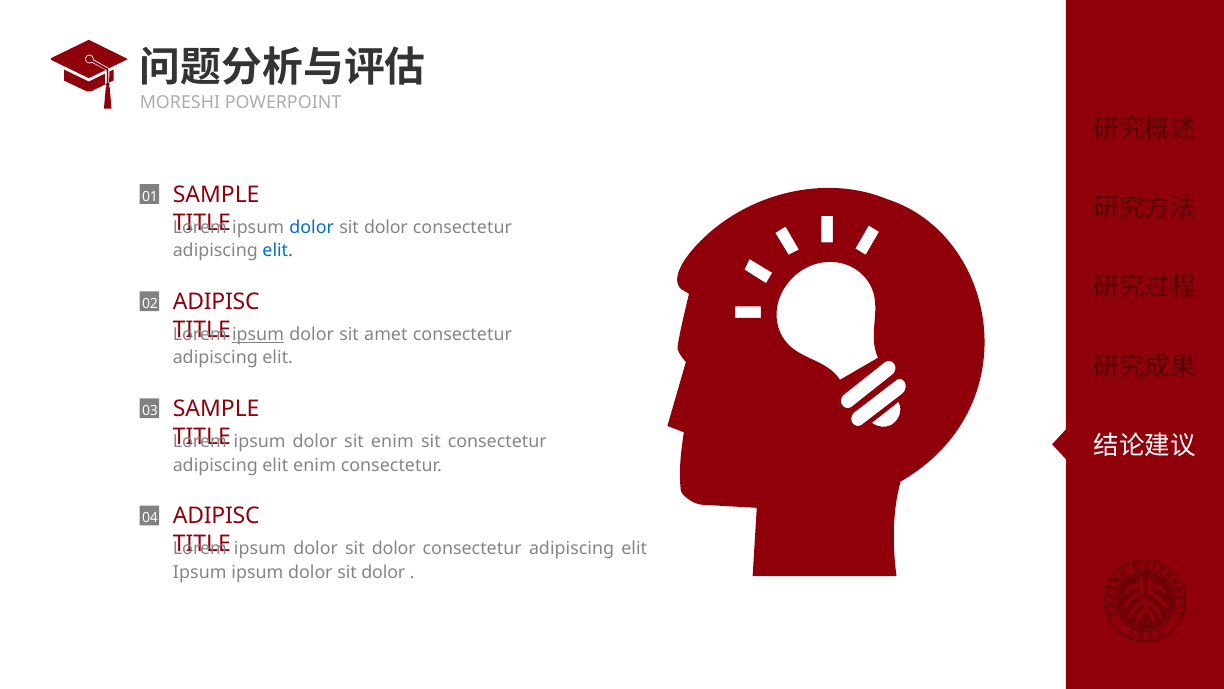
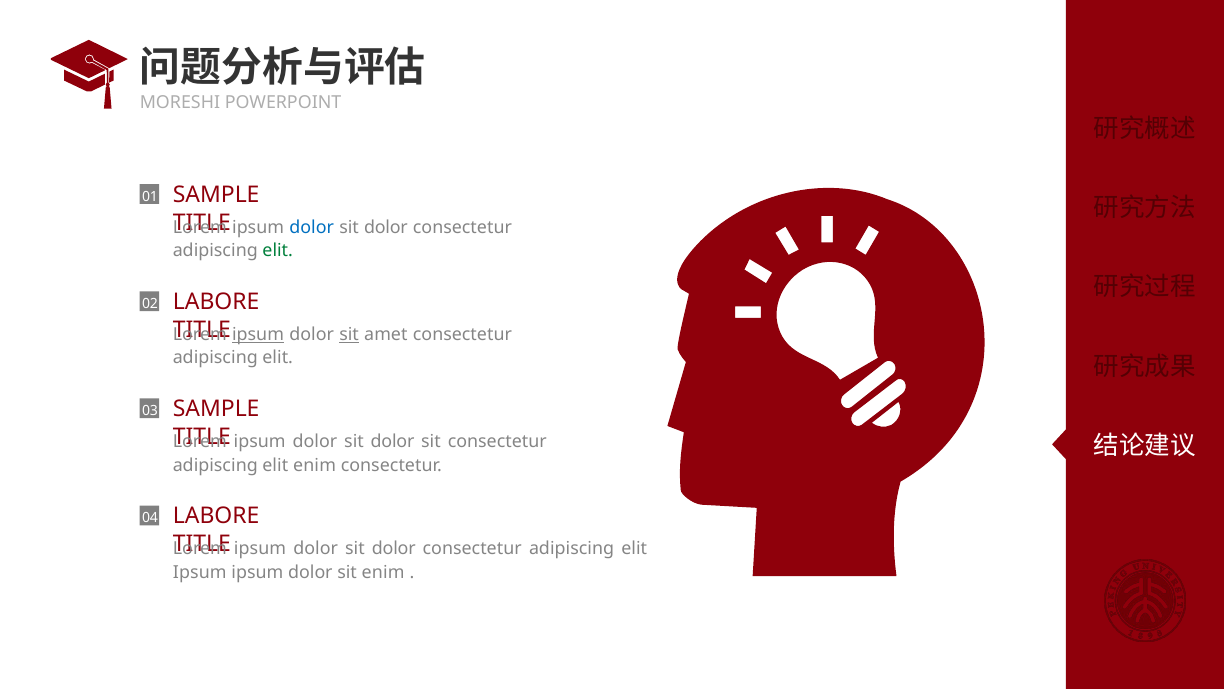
elit at (278, 251) colour: blue -> green
ADIPISC at (216, 302): ADIPISC -> LABORE
sit at (349, 334) underline: none -> present
enim at (392, 441): enim -> dolor
ADIPISC at (216, 516): ADIPISC -> LABORE
dolor at (383, 572): dolor -> enim
